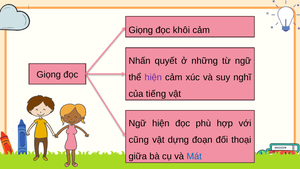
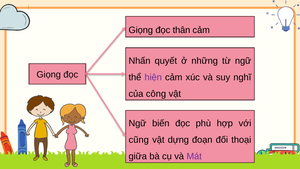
khôi: khôi -> thân
tiếng: tiếng -> công
Ngữ hiện: hiện -> biến
Mát colour: blue -> purple
